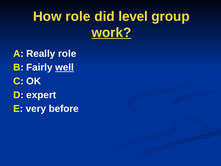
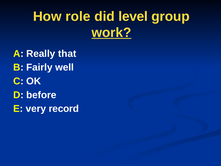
Really role: role -> that
well underline: present -> none
expert: expert -> before
before: before -> record
